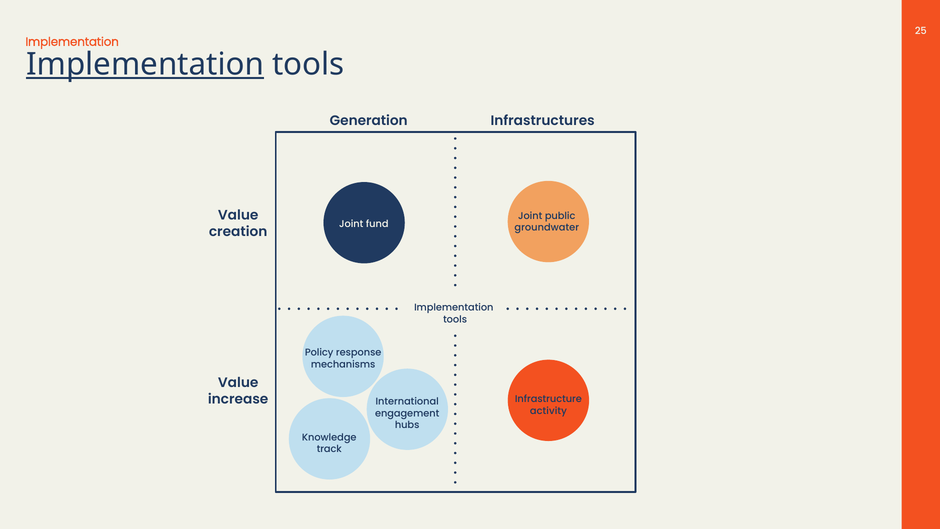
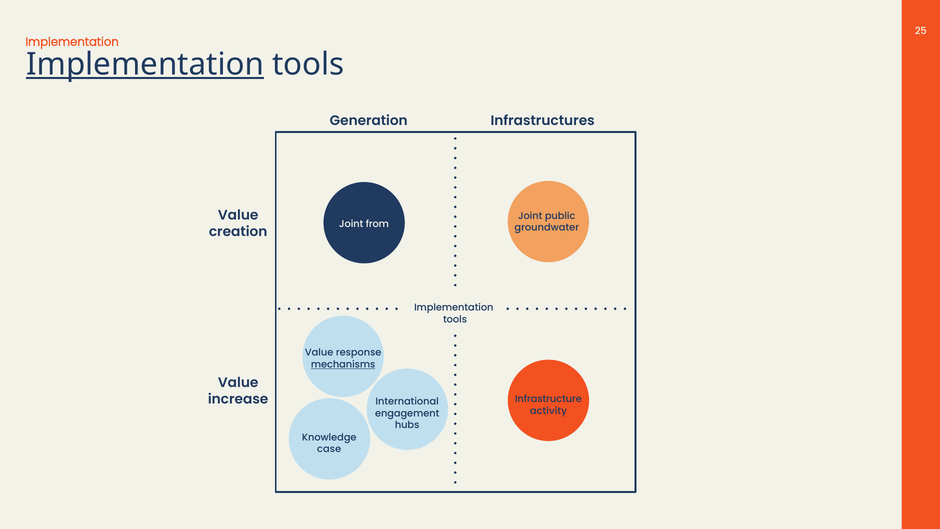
fund: fund -> from
Policy at (319, 352): Policy -> Value
mechanisms underline: none -> present
track: track -> case
